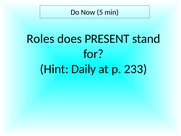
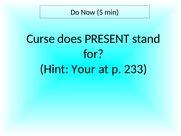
Roles: Roles -> Curse
Daily: Daily -> Your
